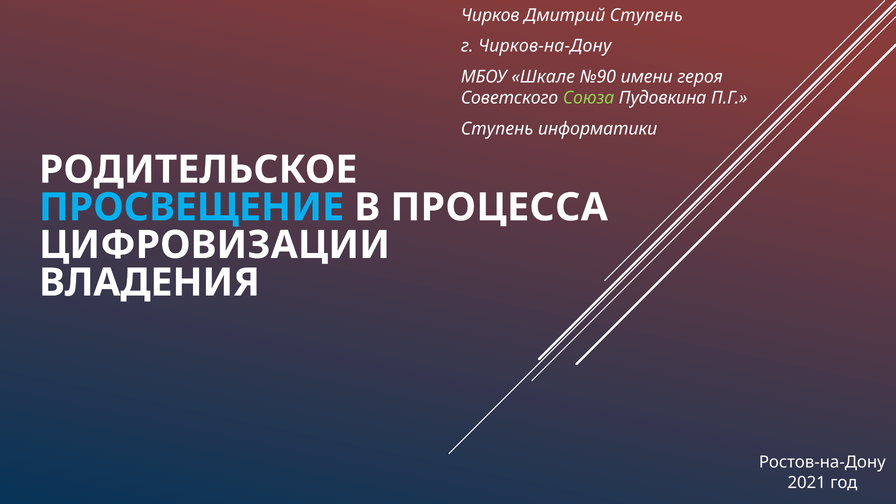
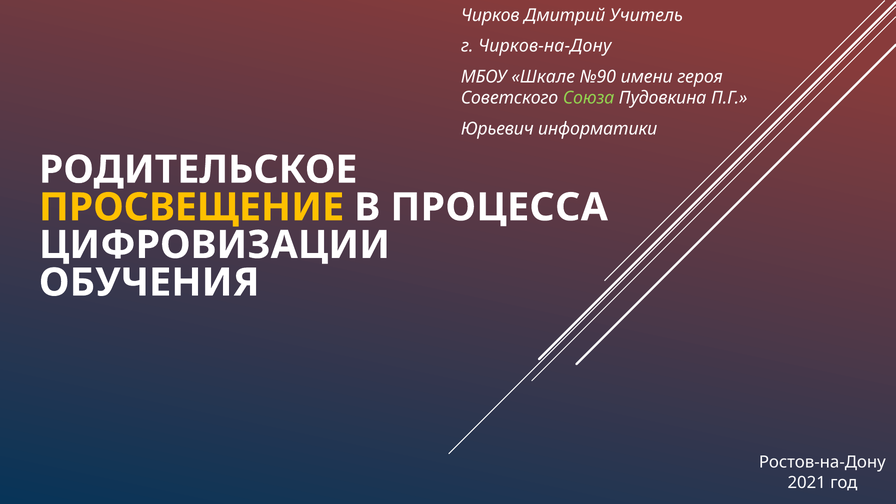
Дмитрий Ступень: Ступень -> Учитель
Ступень at (497, 129): Ступень -> Юрьевич
ПРОСВЕЩЕНИЕ colour: light blue -> yellow
ВЛАДЕНИЯ: ВЛАДЕНИЯ -> ОБУЧЕНИЯ
